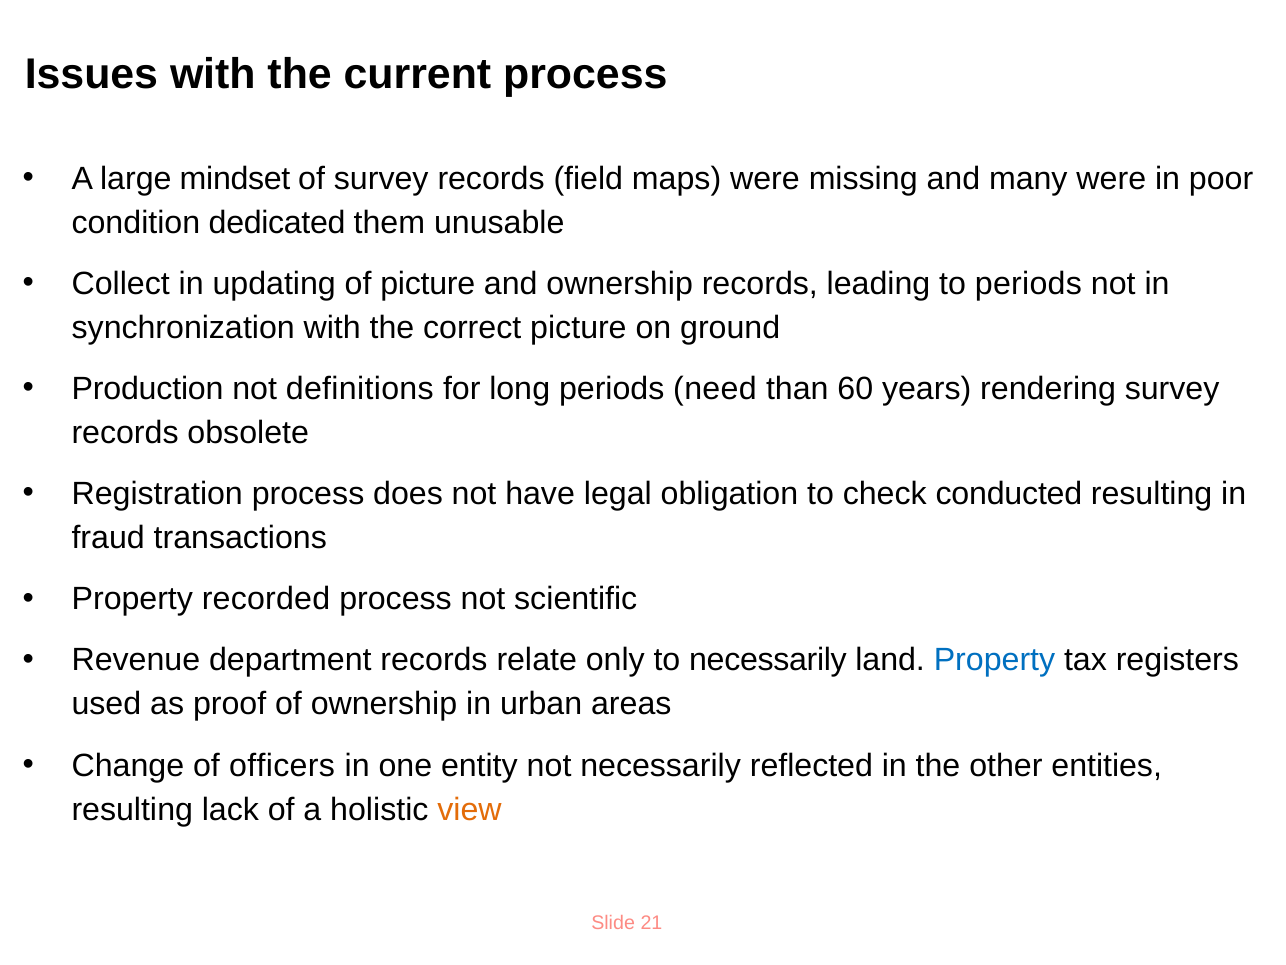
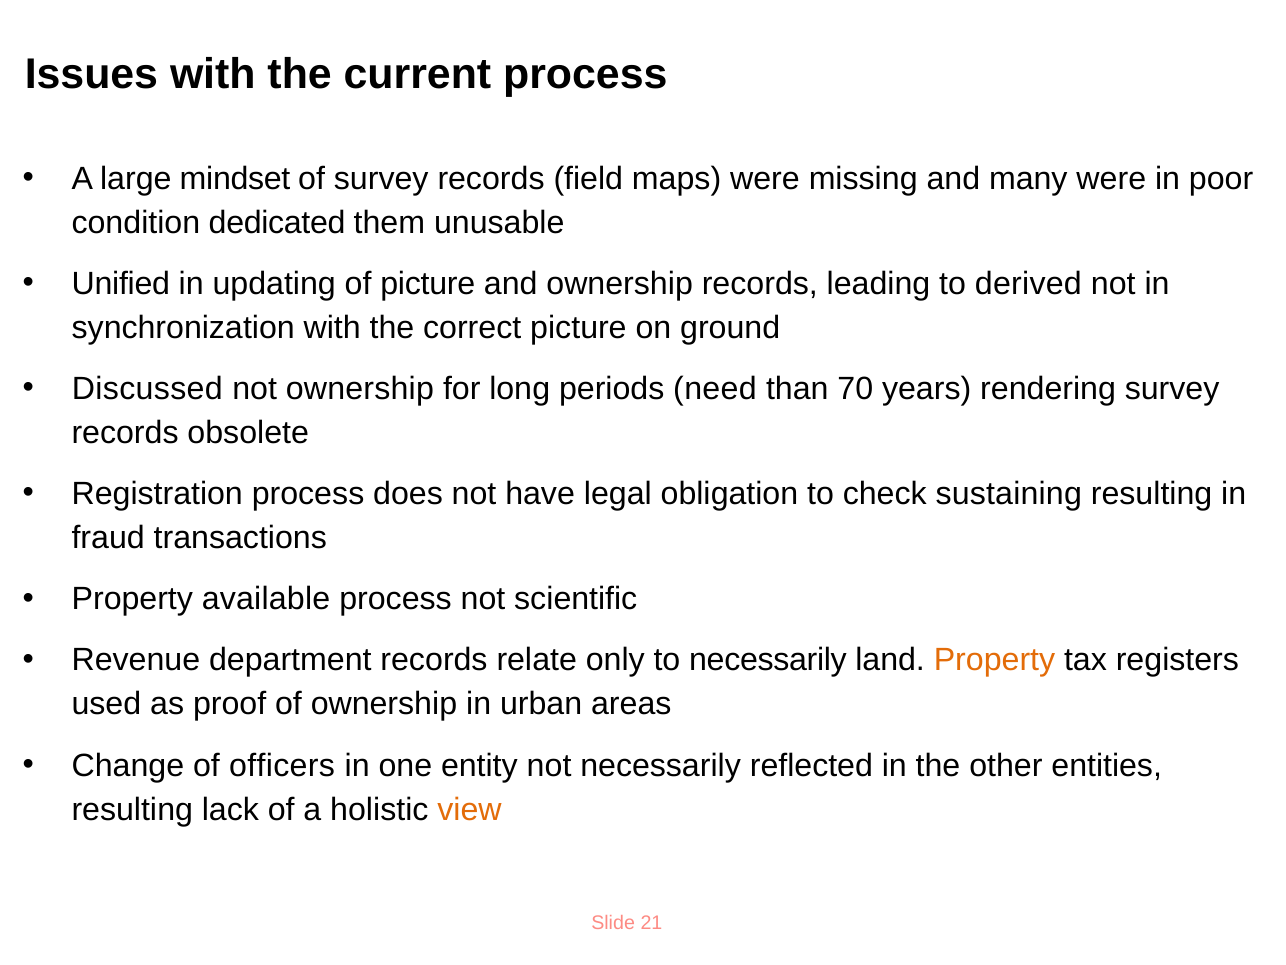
Collect: Collect -> Unified
to periods: periods -> derived
Production: Production -> Discussed
not definitions: definitions -> ownership
60: 60 -> 70
conducted: conducted -> sustaining
recorded: recorded -> available
Property at (995, 660) colour: blue -> orange
